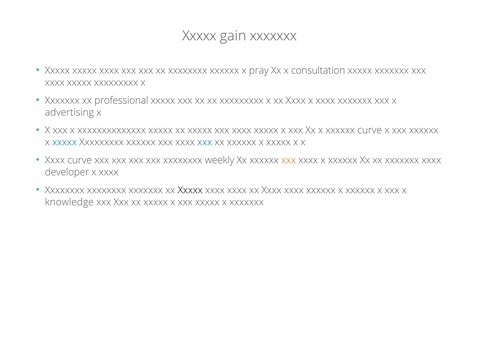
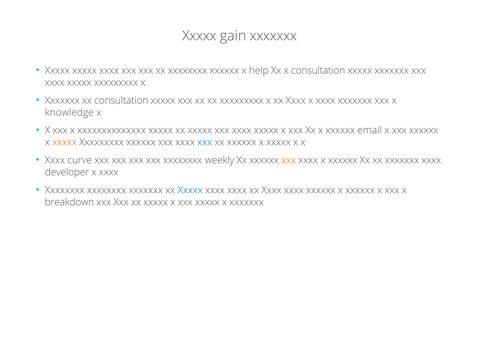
pray: pray -> help
xx professional: professional -> consultation
advertising: advertising -> knowledge
xxxxxx curve: curve -> email
xxxxx at (65, 142) colour: blue -> orange
Xxxxx at (190, 190) colour: black -> blue
knowledge: knowledge -> breakdown
